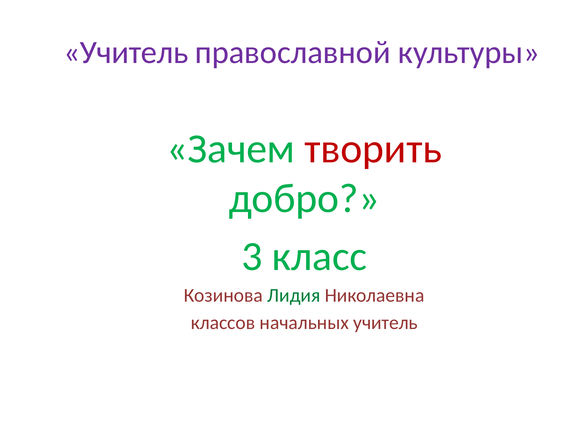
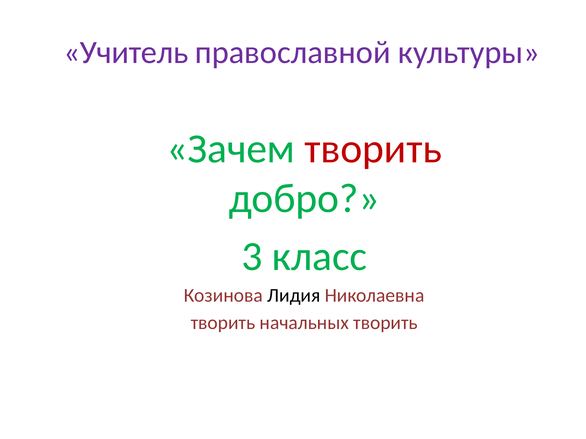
Лидия colour: green -> black
классов at (223, 323): классов -> творить
начальных учитель: учитель -> творить
